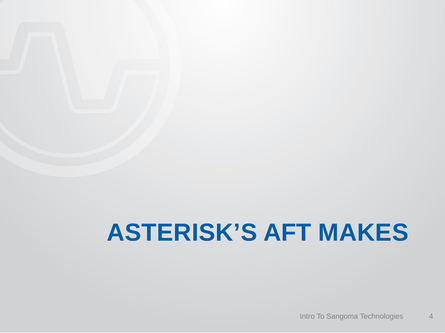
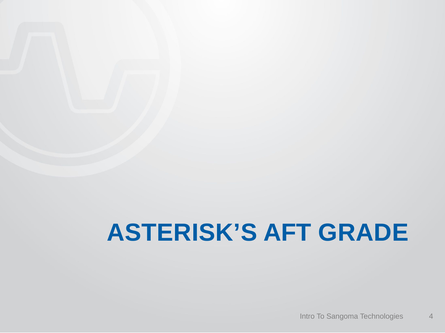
MAKES: MAKES -> GRADE
